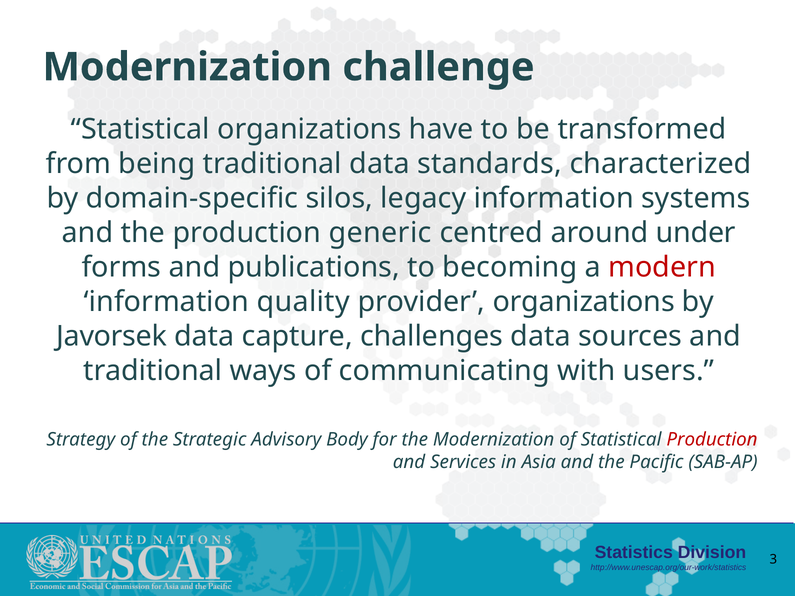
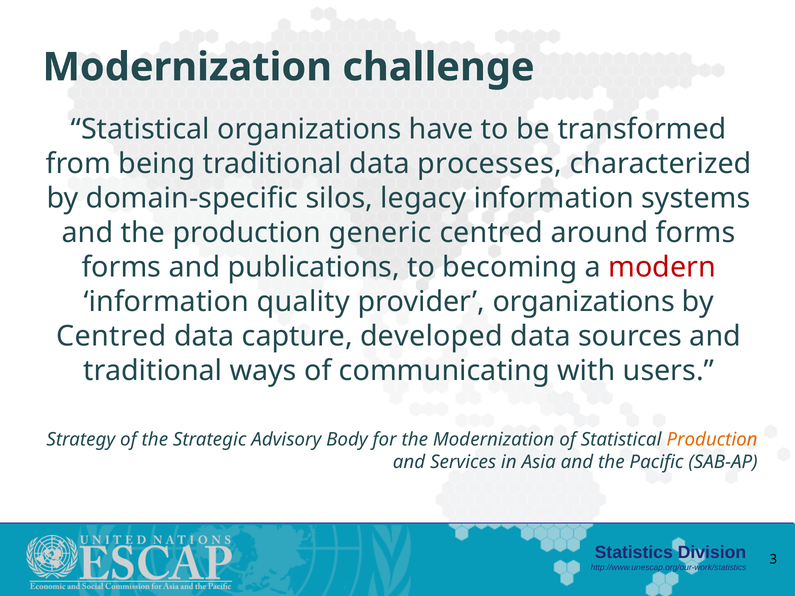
standards: standards -> processes
around under: under -> forms
Javorsek at (112, 336): Javorsek -> Centred
challenges: challenges -> developed
Production at (712, 440) colour: red -> orange
